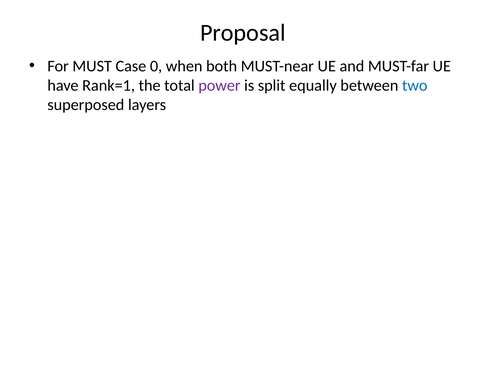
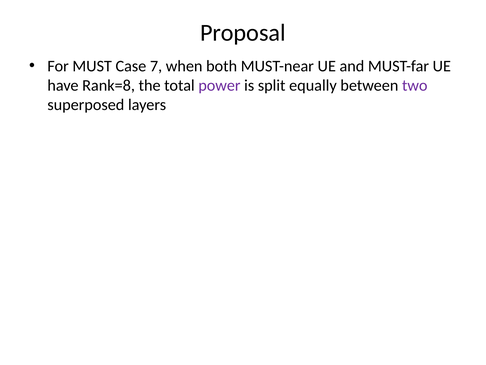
0: 0 -> 7
Rank=1: Rank=1 -> Rank=8
two colour: blue -> purple
